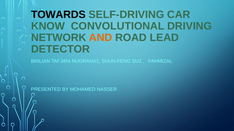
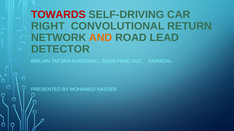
TOWARDS colour: black -> red
KNOW: KNOW -> RIGHT
DRIVING: DRIVING -> RETURN
